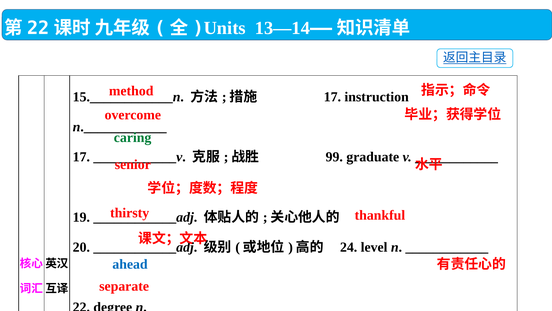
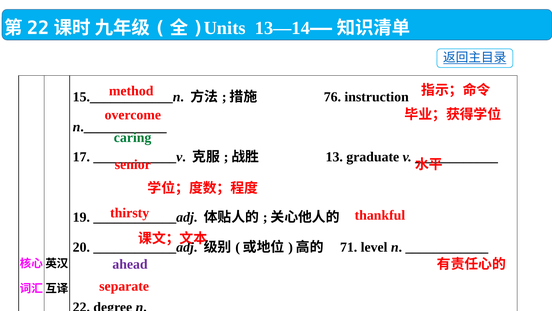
17 at (332, 97): 17 -> 76
99: 99 -> 13
24 at (349, 247): 24 -> 71
ahead colour: blue -> purple
